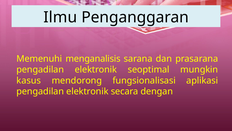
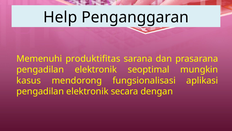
Ilmu: Ilmu -> Help
menganalisis: menganalisis -> produktifitas
